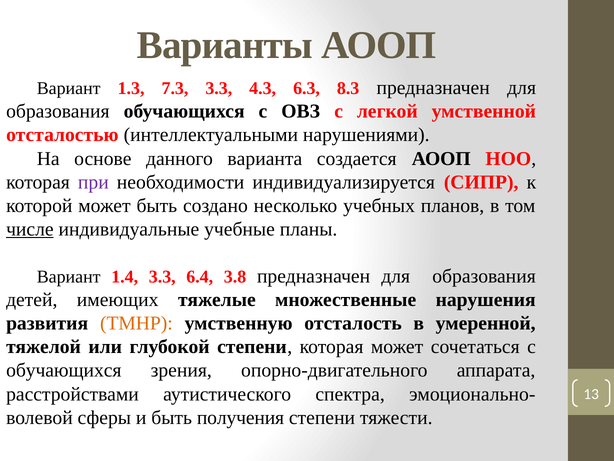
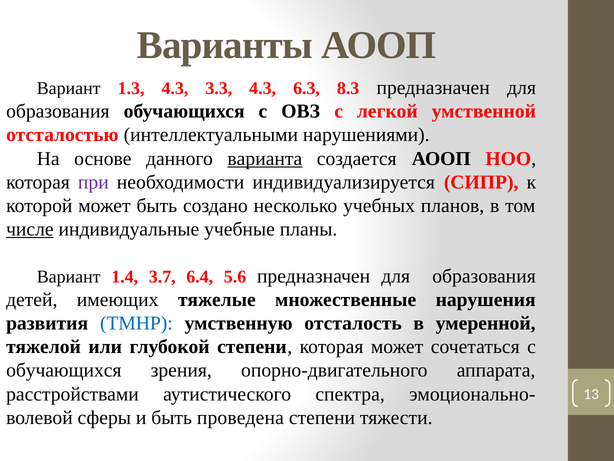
1.3 7.3: 7.3 -> 4.3
варианта underline: none -> present
1.4 3.3: 3.3 -> 3.7
3.8: 3.8 -> 5.6
ТМНР colour: orange -> blue
получения: получения -> проведена
